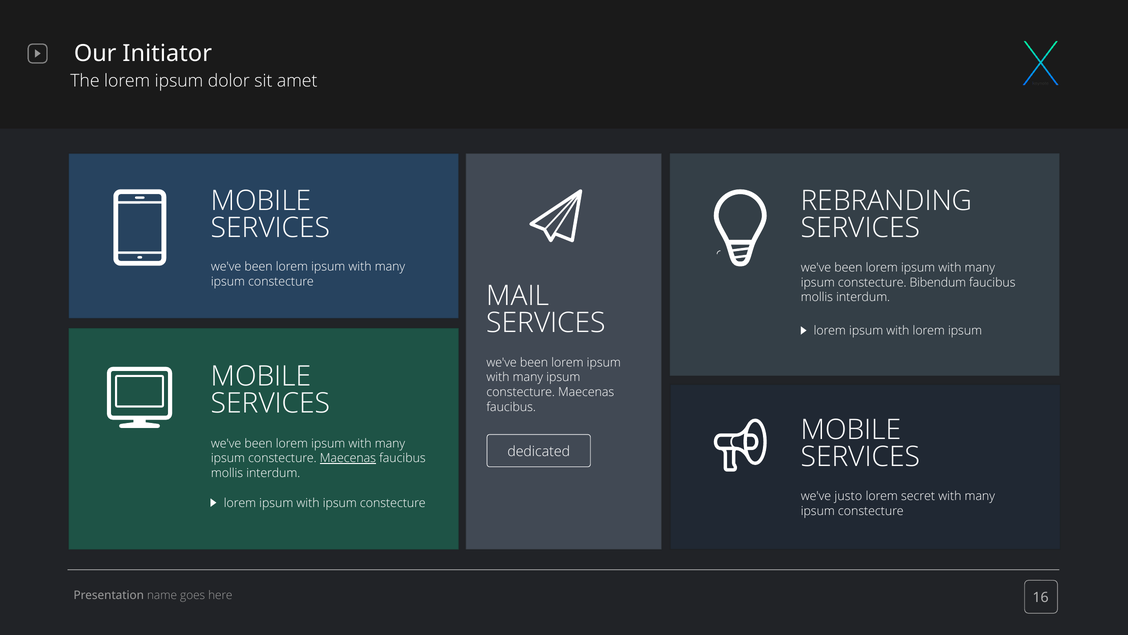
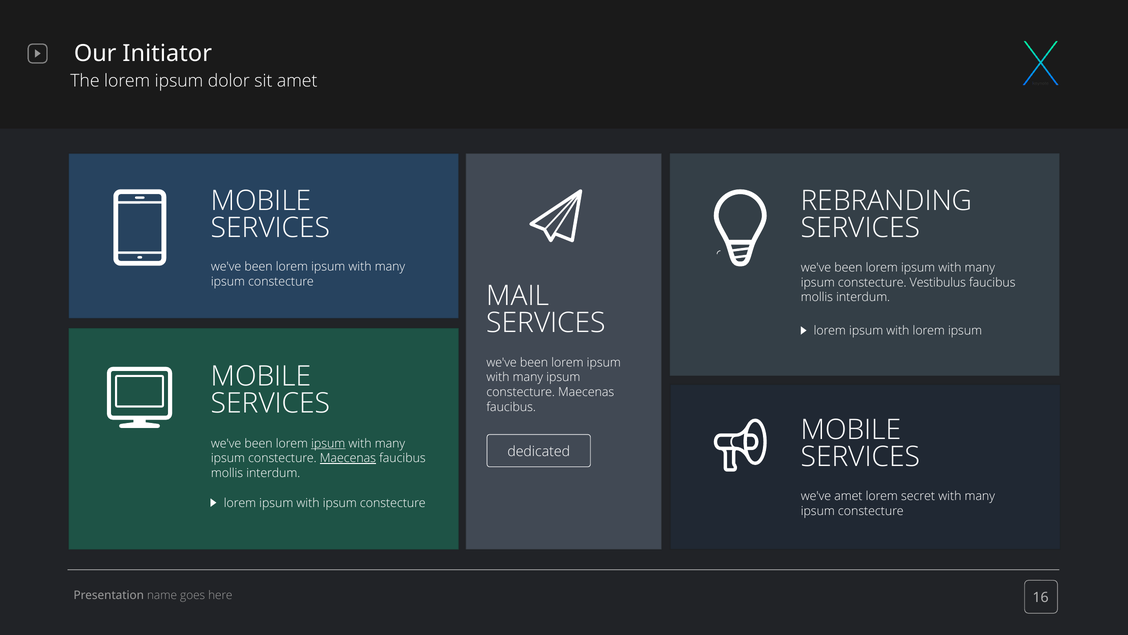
Bibendum: Bibendum -> Vestibulus
ipsum at (328, 443) underline: none -> present
we've justo: justo -> amet
